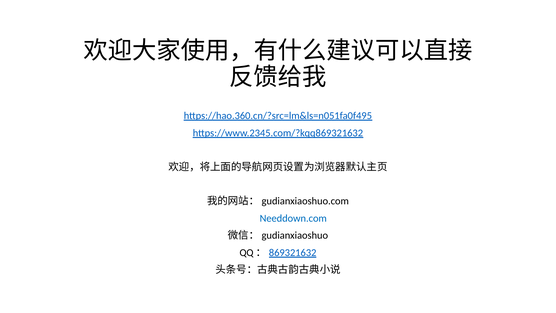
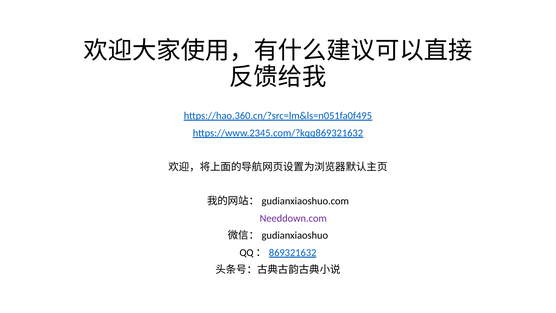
Needdown.com colour: blue -> purple
